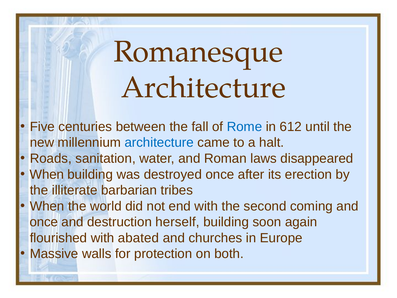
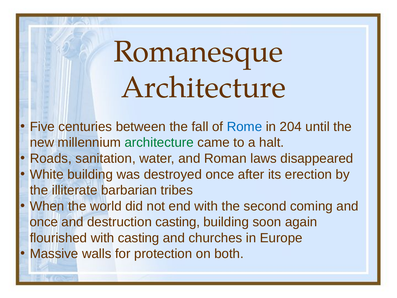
612: 612 -> 204
architecture at (159, 142) colour: blue -> green
When at (47, 174): When -> White
destruction herself: herself -> casting
with abated: abated -> casting
